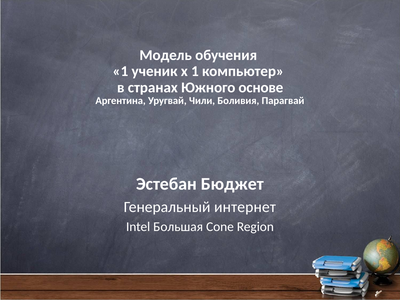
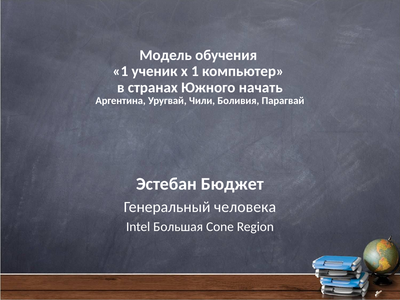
основе: основе -> начать
интернет: интернет -> человека
